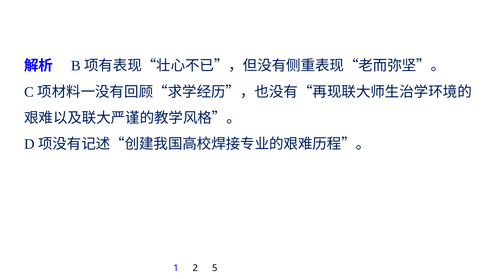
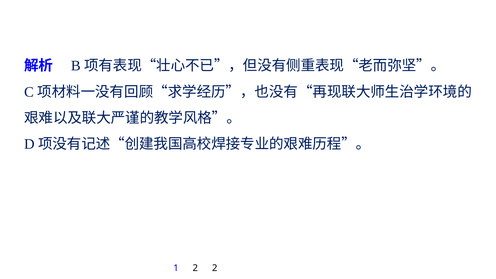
2 5: 5 -> 2
